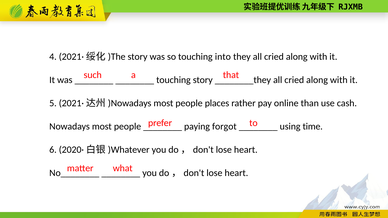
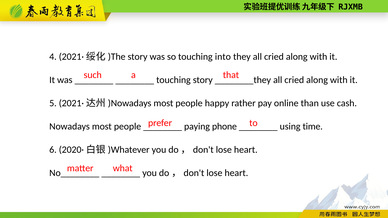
places: places -> happy
forgot: forgot -> phone
